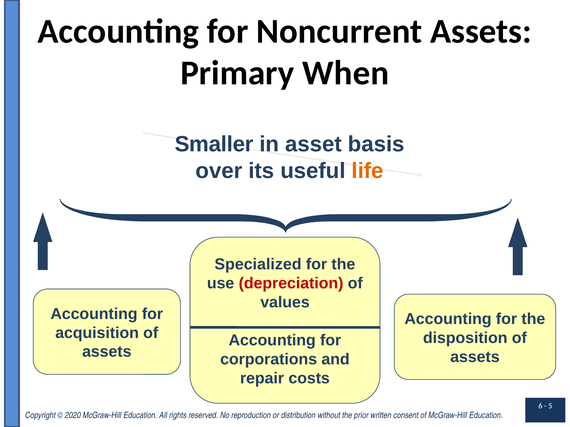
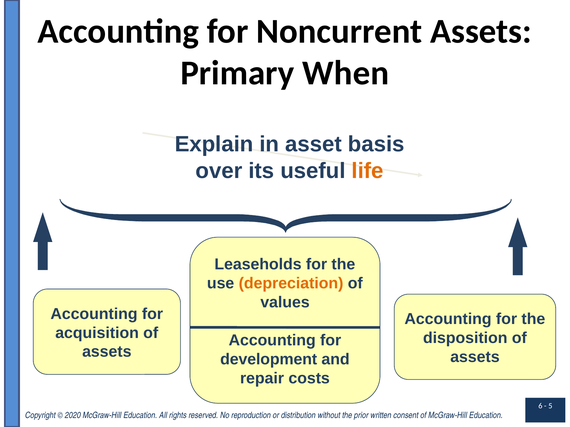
Smaller: Smaller -> Explain
Specialized: Specialized -> Leaseholds
depreciation colour: red -> orange
corporations: corporations -> development
